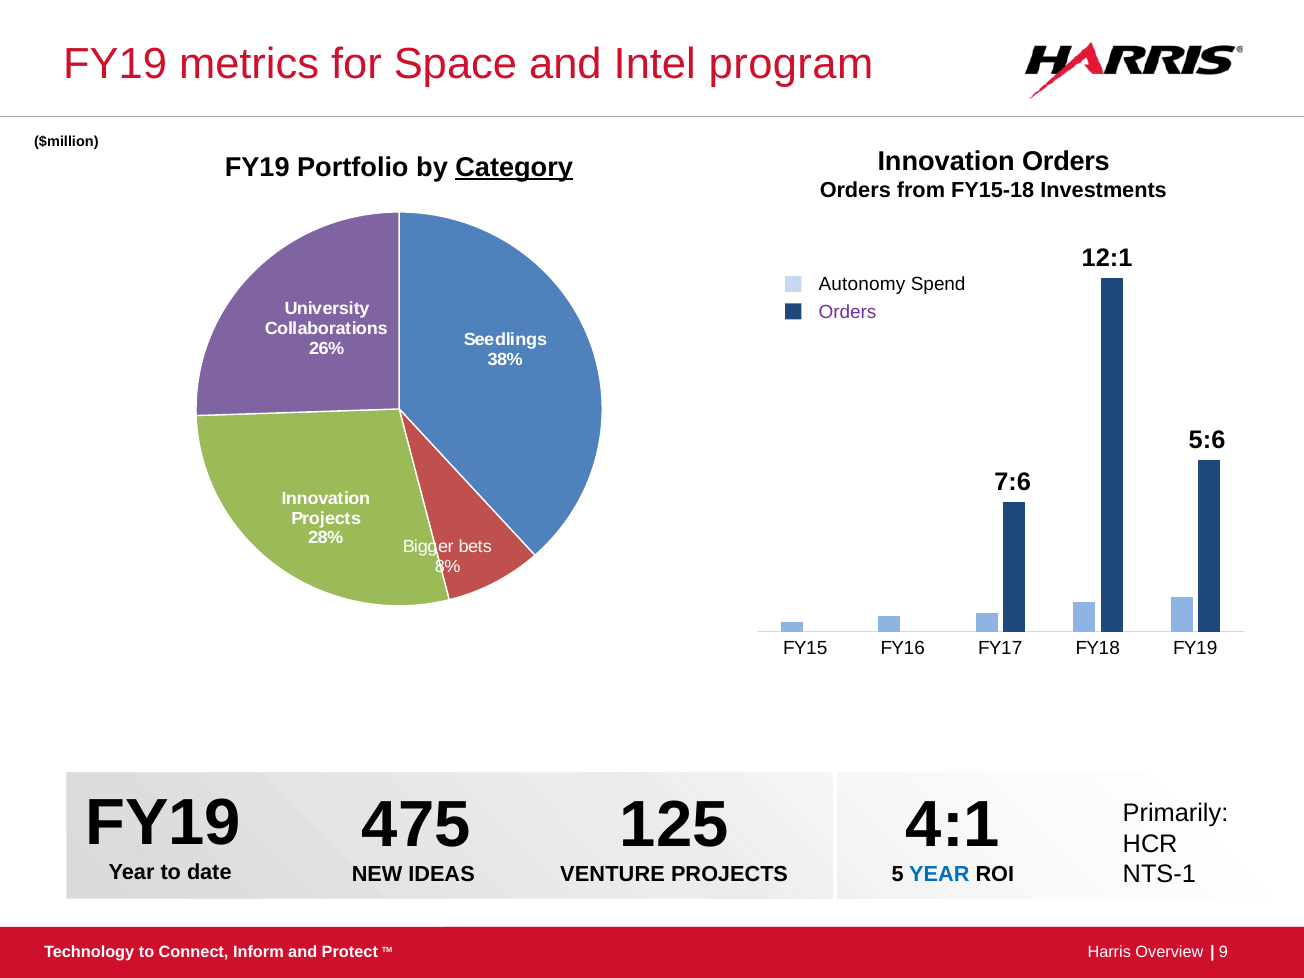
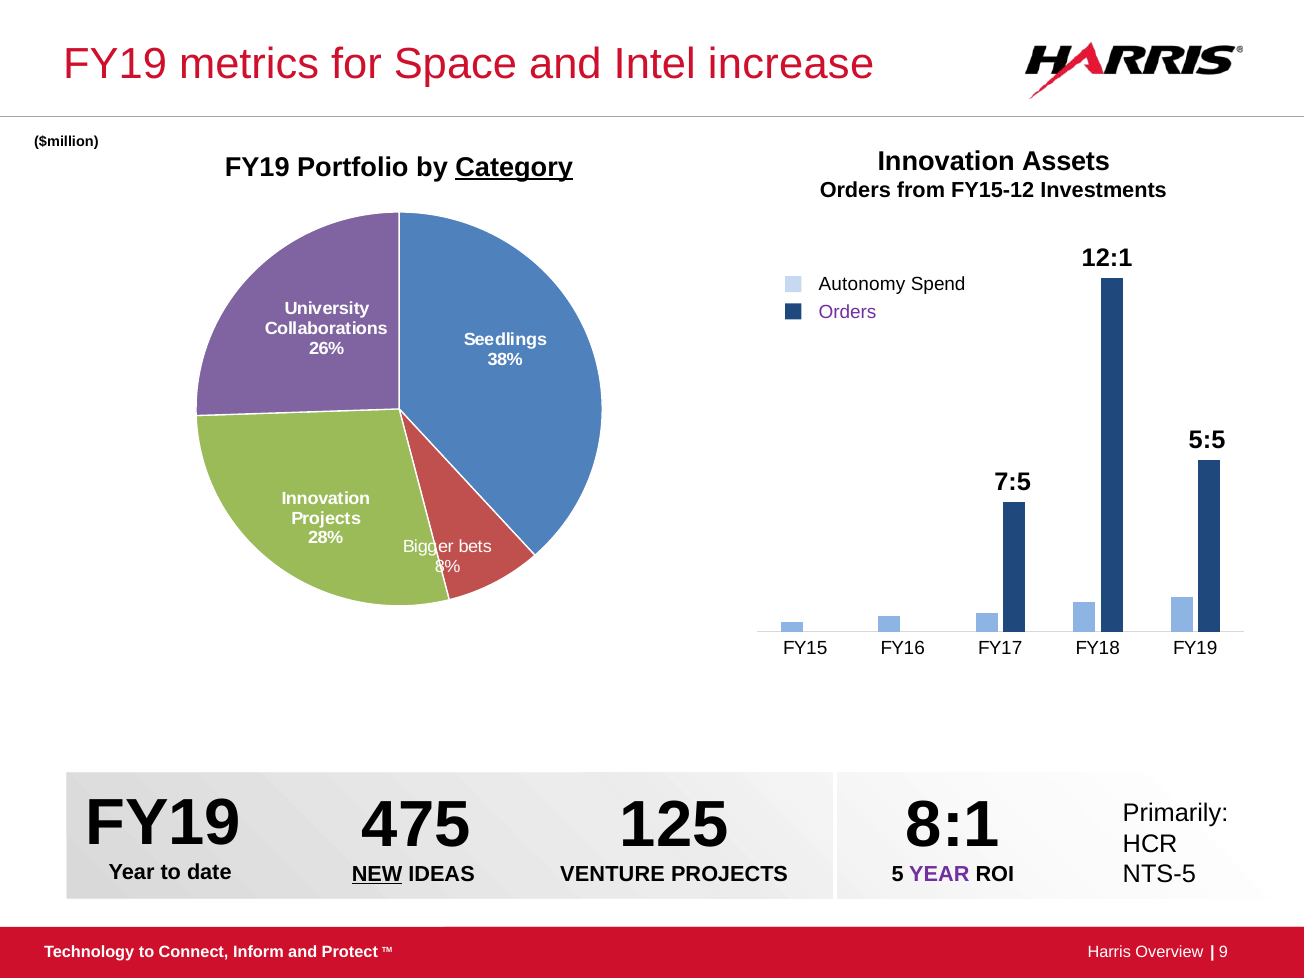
program: program -> increase
Innovation Orders: Orders -> Assets
FY15-18: FY15-18 -> FY15-12
5:6: 5:6 -> 5:5
7:6: 7:6 -> 7:5
4:1: 4:1 -> 8:1
NTS-1: NTS-1 -> NTS-5
NEW underline: none -> present
YEAR at (939, 874) colour: blue -> purple
